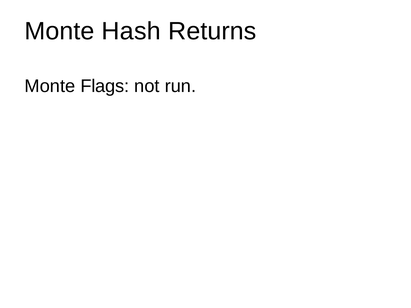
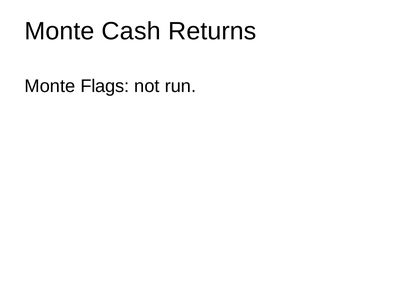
Hash: Hash -> Cash
